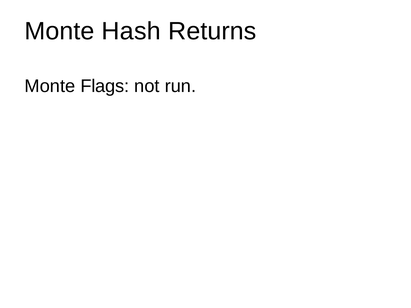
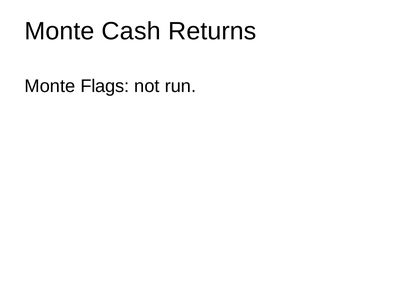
Hash: Hash -> Cash
